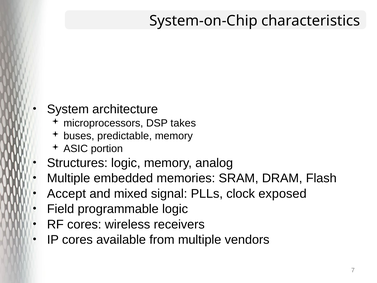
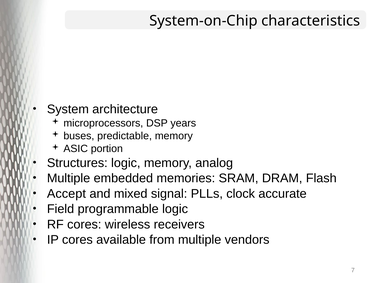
takes: takes -> years
exposed: exposed -> accurate
